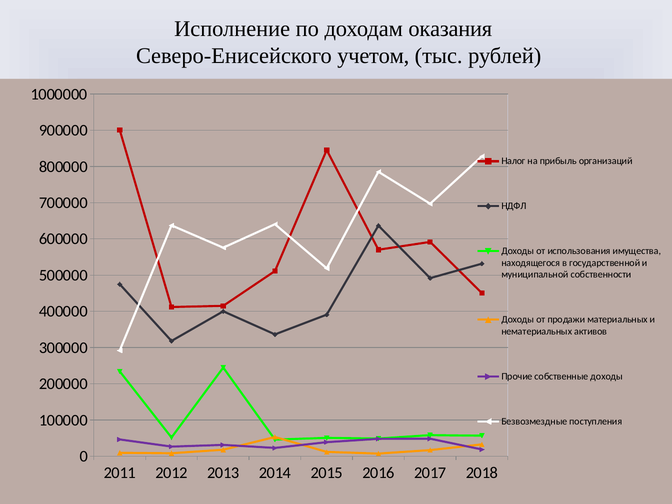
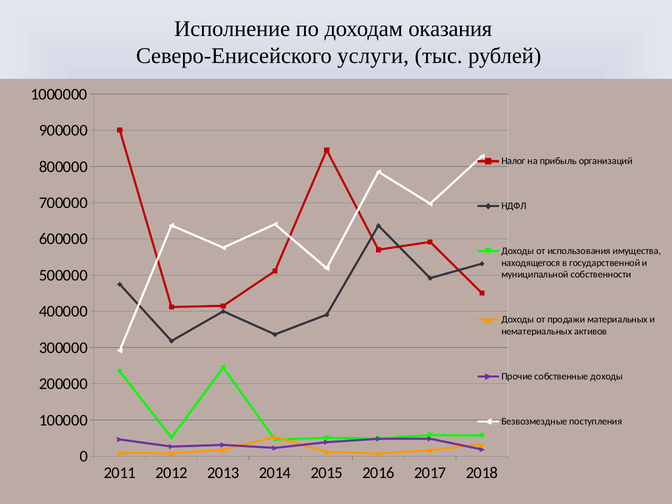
учетом: учетом -> услуги
